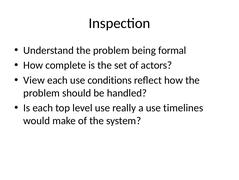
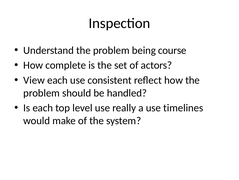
formal: formal -> course
conditions: conditions -> consistent
